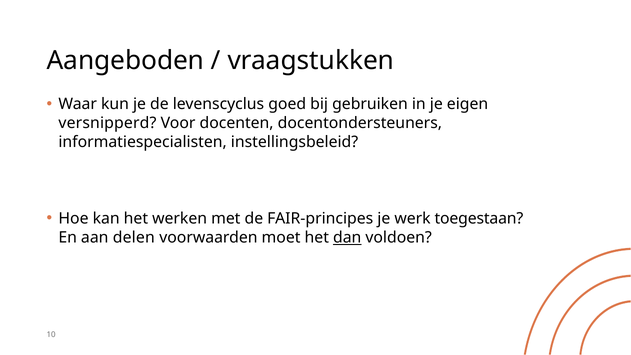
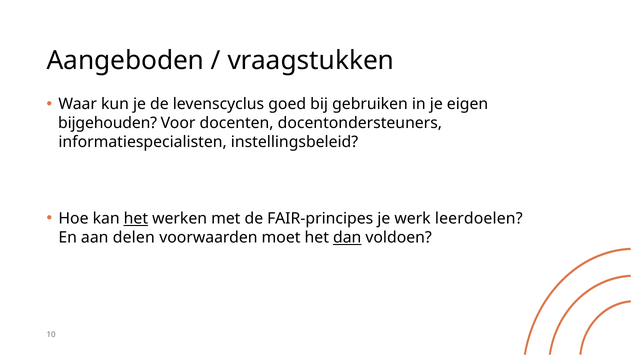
versnipperd: versnipperd -> bijgehouden
het at (136, 219) underline: none -> present
toegestaan: toegestaan -> leerdoelen
